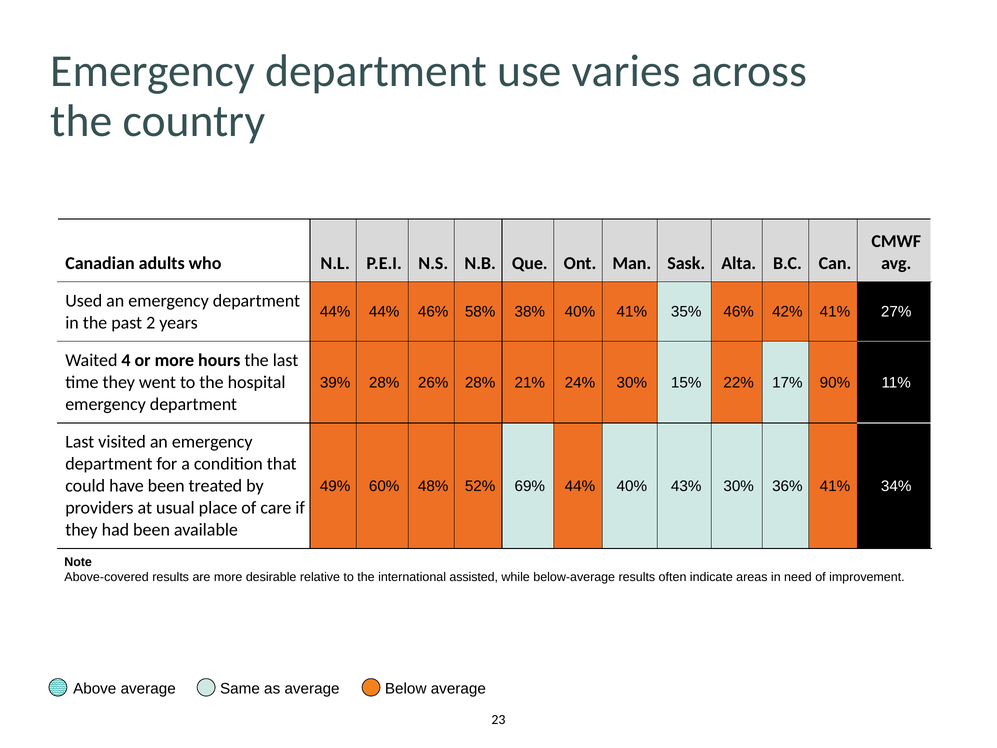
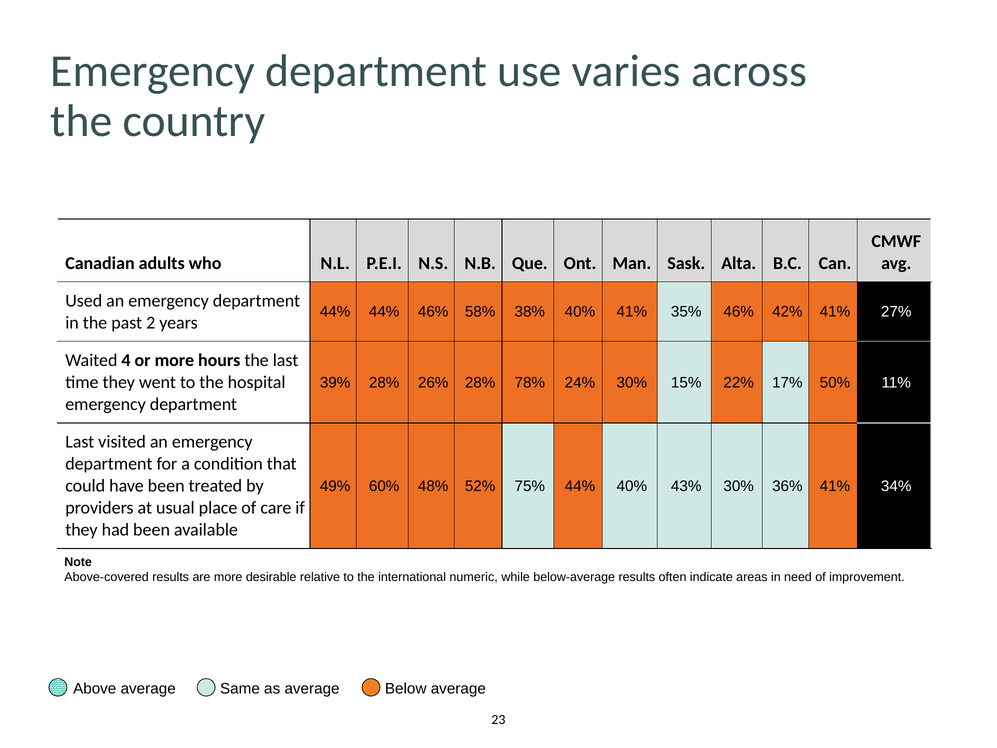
21%: 21% -> 78%
90%: 90% -> 50%
69%: 69% -> 75%
assisted: assisted -> numeric
